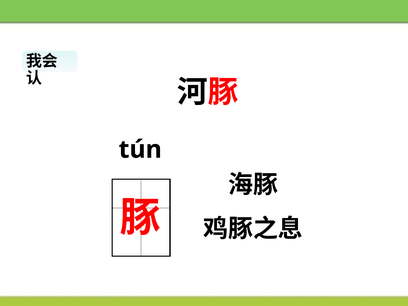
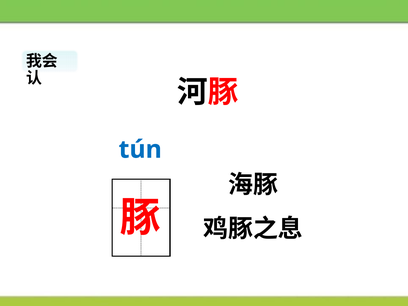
tún colour: black -> blue
